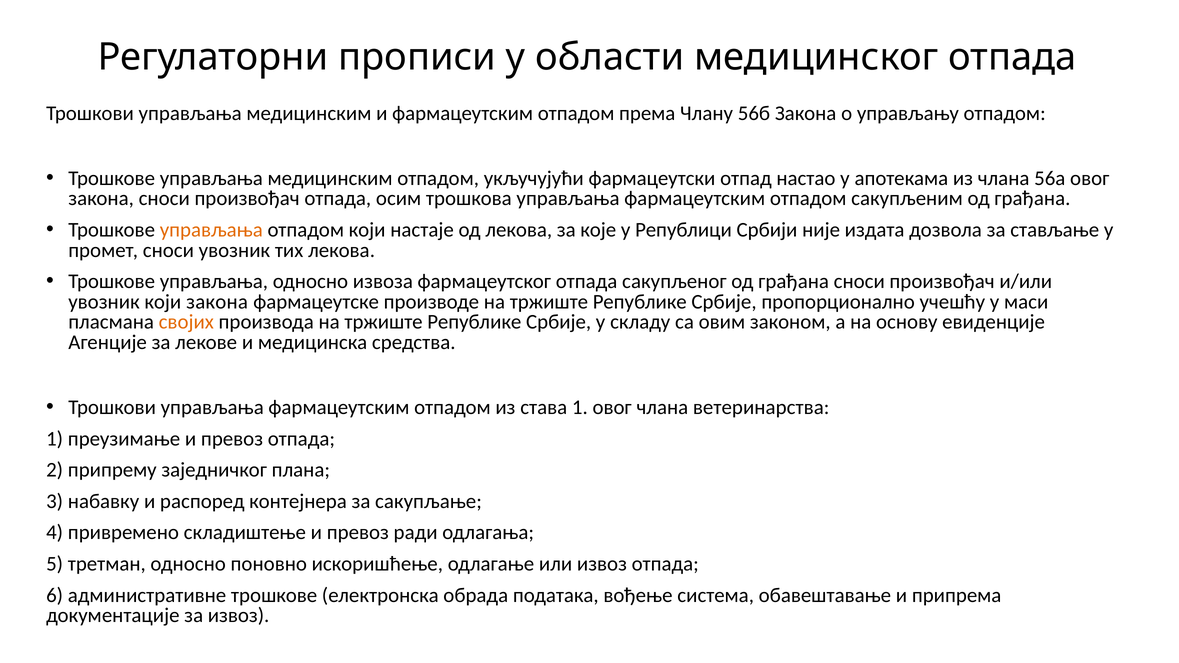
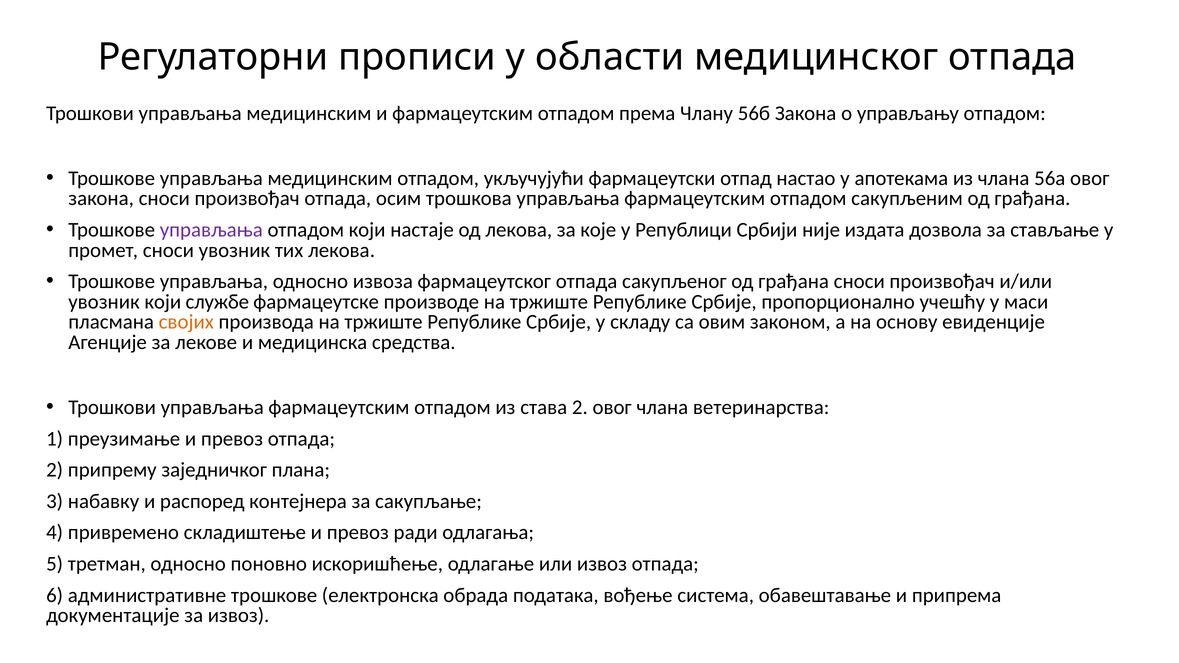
управљања at (211, 230) colour: orange -> purple
који закона: закона -> службе
става 1: 1 -> 2
